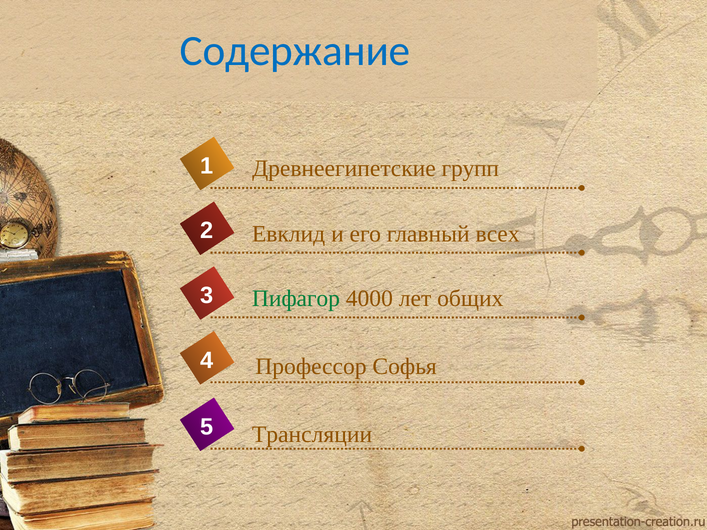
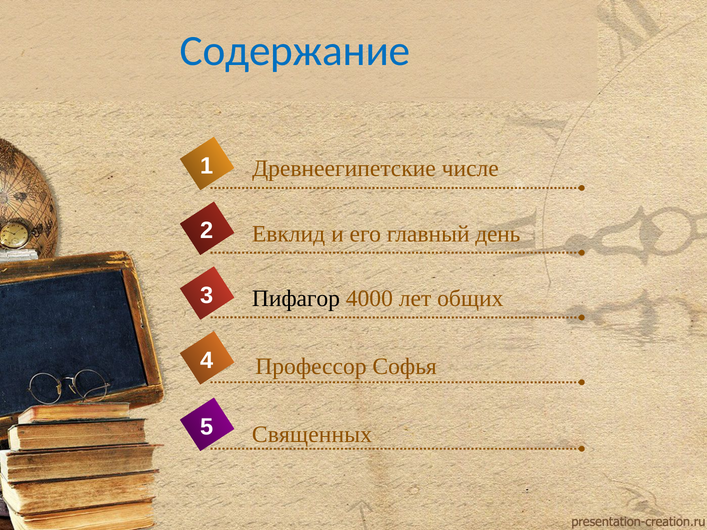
групп: групп -> числе
всех: всех -> день
Пифагор colour: green -> black
Трансляции: Трансляции -> Священных
